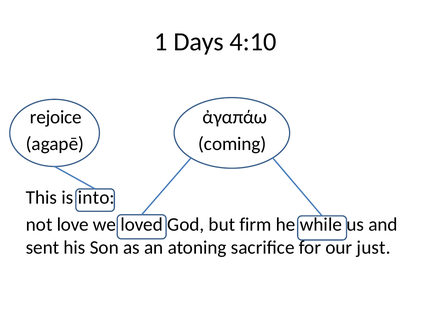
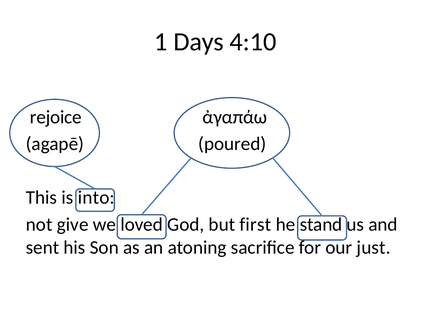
coming: coming -> poured
love: love -> give
firm: firm -> first
while: while -> stand
